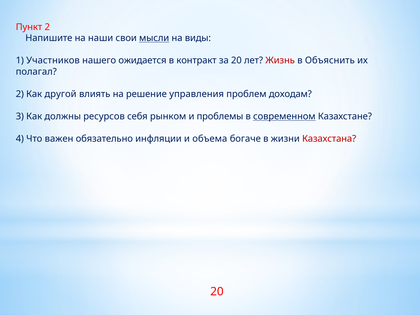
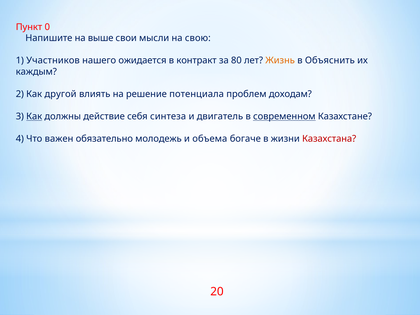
Пункт 2: 2 -> 0
наши: наши -> выше
мысли underline: present -> none
виды: виды -> свою
за 20: 20 -> 80
Жизнь colour: red -> orange
полагал: полагал -> каждым
управления: управления -> потенциала
Как at (34, 116) underline: none -> present
ресурсов: ресурсов -> действие
рынком: рынком -> синтеза
проблемы: проблемы -> двигатель
инфляции: инфляции -> молодежь
